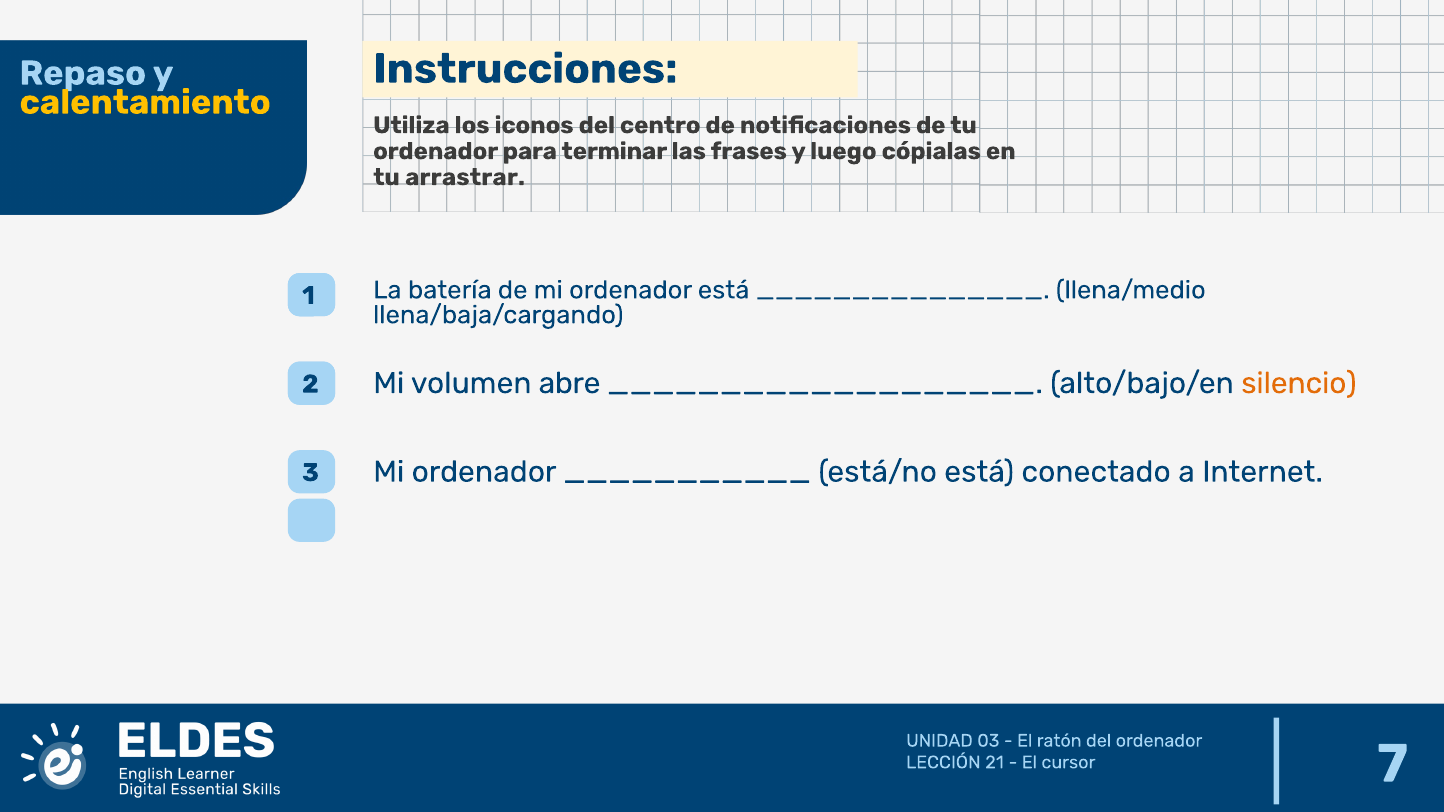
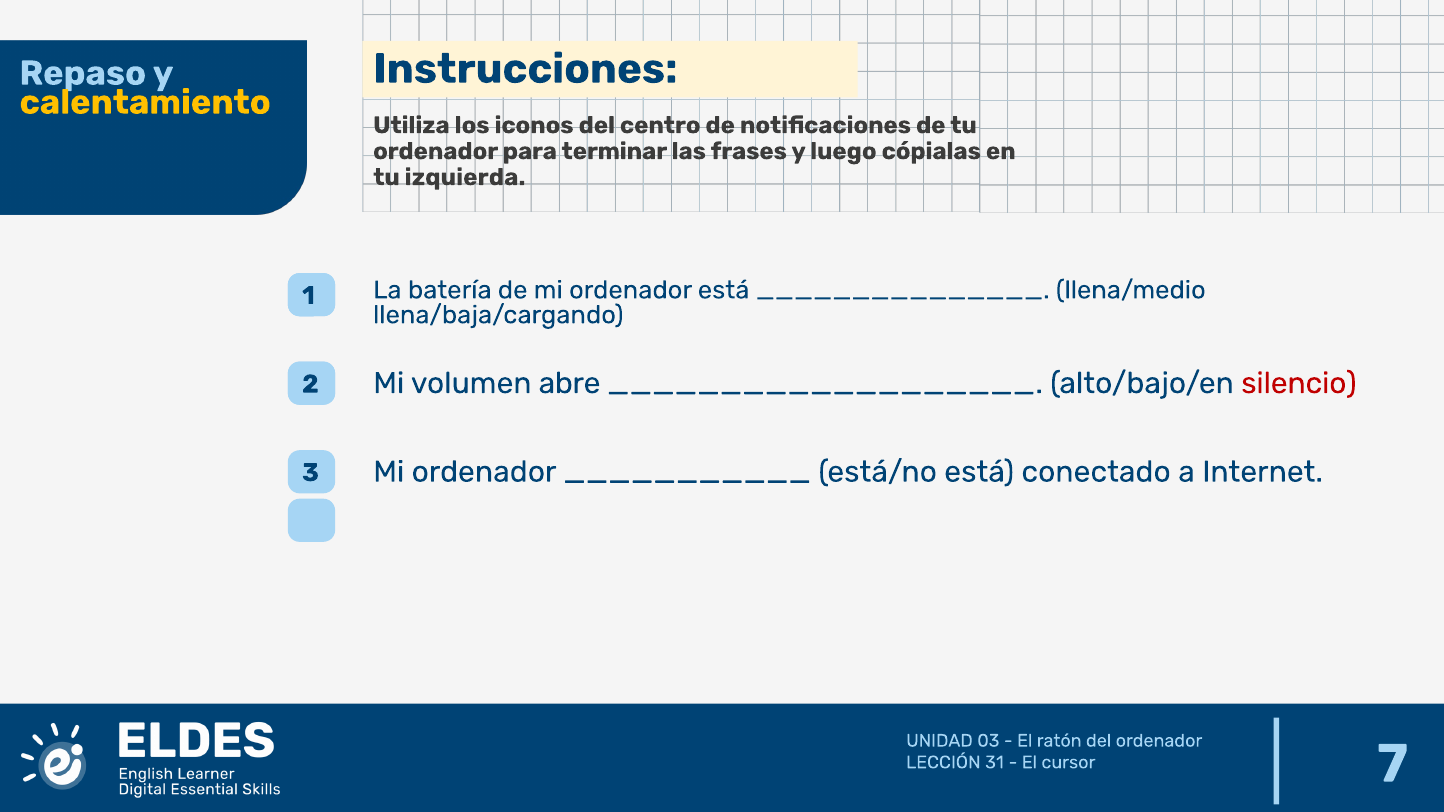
arrastrar: arrastrar -> izquierda
silencio colour: orange -> red
21: 21 -> 31
